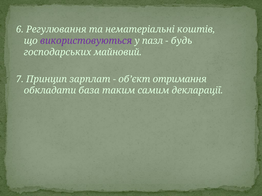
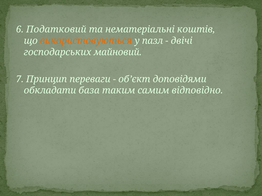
Регулювання: Регулювання -> Податковий
використовуються colour: purple -> orange
будь: будь -> двічі
зарплат: зарплат -> переваги
отримання: отримання -> доповідями
декларації: декларації -> відповідно
